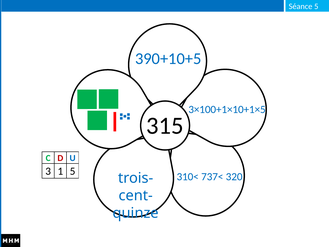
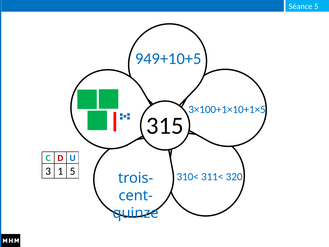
390+10+5: 390+10+5 -> 949+10+5
737<: 737< -> 311<
